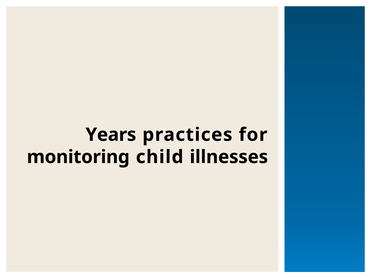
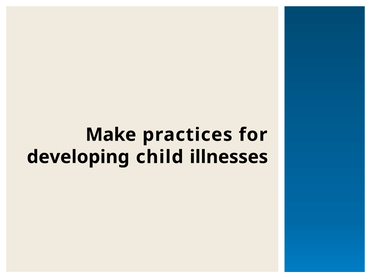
Years: Years -> Make
monitoring: monitoring -> developing
